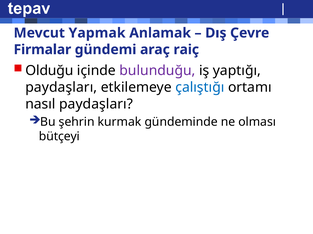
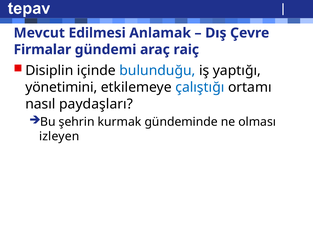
Yapmak: Yapmak -> Edilmesi
Olduğu: Olduğu -> Disiplin
bulunduğu colour: purple -> blue
paydaşları at (61, 88): paydaşları -> yönetimini
bütçeyi: bütçeyi -> izleyen
